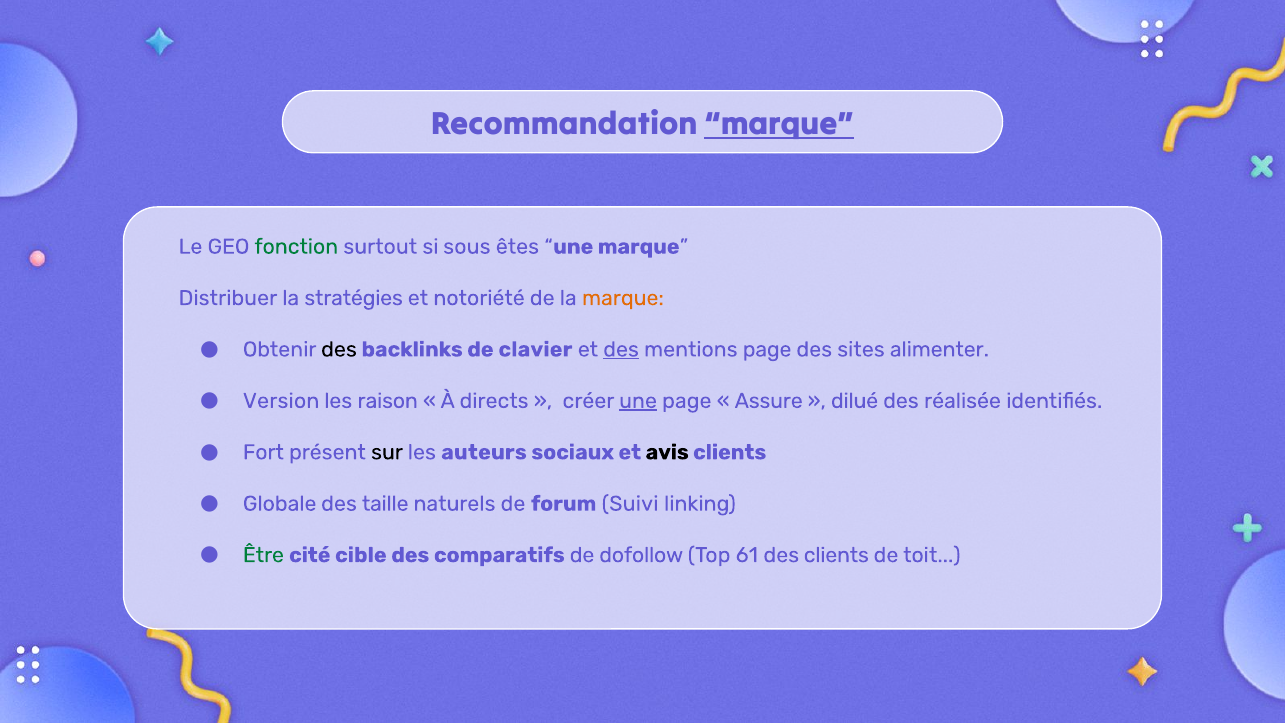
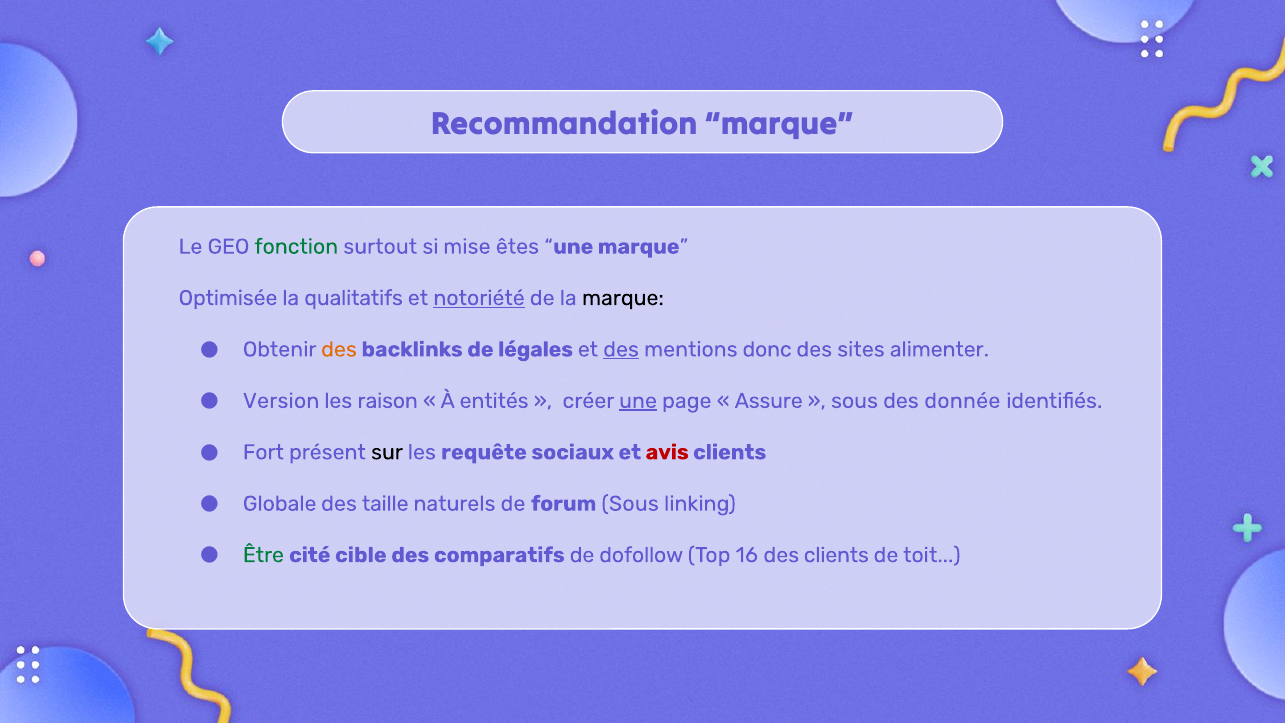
marque at (779, 124) underline: present -> none
sous: sous -> mise
Distribuer: Distribuer -> Optimisée
stratégies: stratégies -> qualitatifs
notoriété underline: none -> present
marque at (623, 298) colour: orange -> black
des at (339, 349) colour: black -> orange
clavier: clavier -> légales
mentions page: page -> donc
directs: directs -> entités
dilué at (855, 401): dilué -> sous
réalisée: réalisée -> donnée
auteurs: auteurs -> requête
avis colour: black -> red
forum Suivi: Suivi -> Sous
61: 61 -> 16
